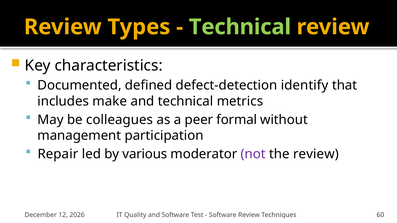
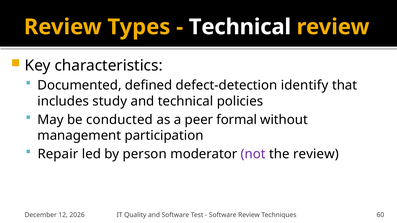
Technical at (240, 27) colour: light green -> white
make: make -> study
metrics: metrics -> policies
colleagues: colleagues -> conducted
various: various -> person
